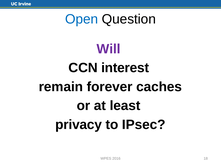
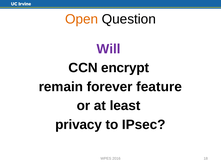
Open colour: blue -> orange
interest: interest -> encrypt
caches: caches -> feature
